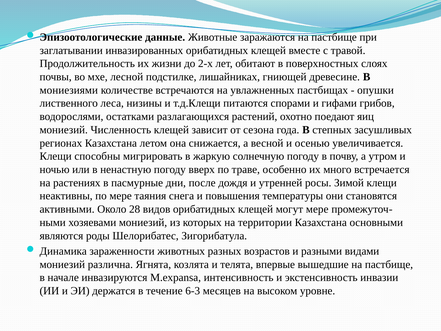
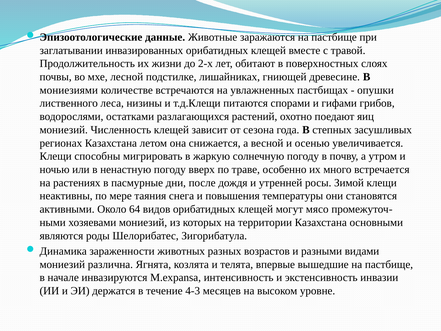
28: 28 -> 64
могут мере: мере -> мясо
6-3: 6-3 -> 4-3
